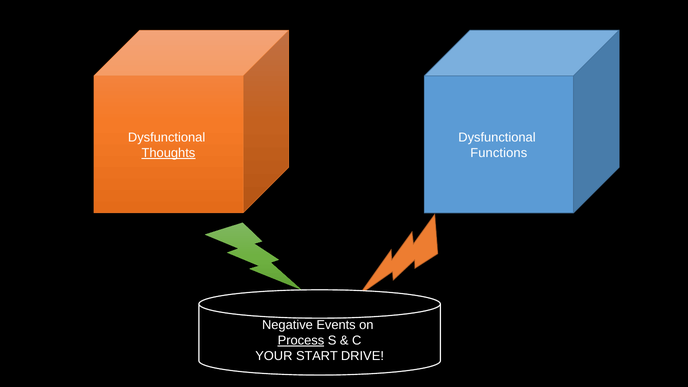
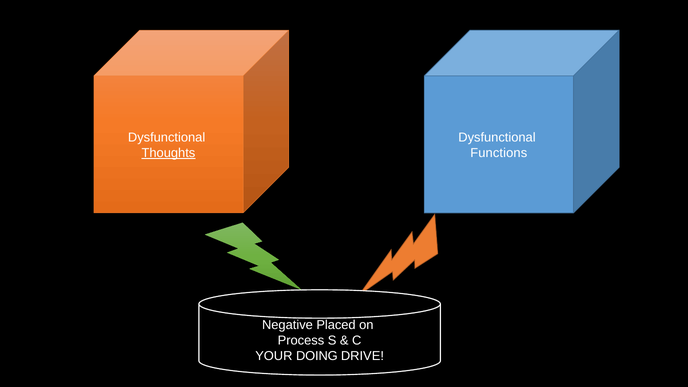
Events: Events -> Placed
Process underline: present -> none
START: START -> DOING
